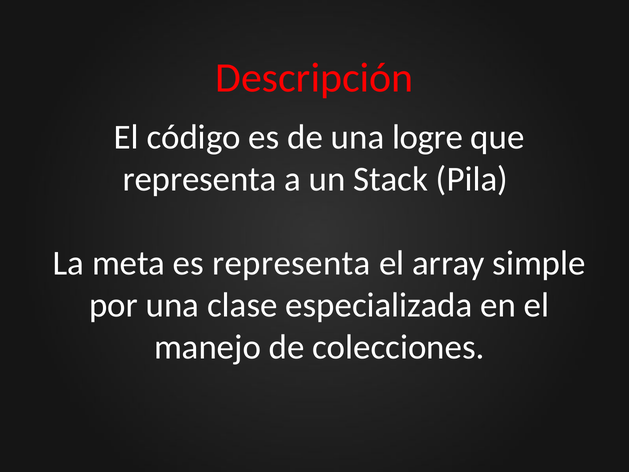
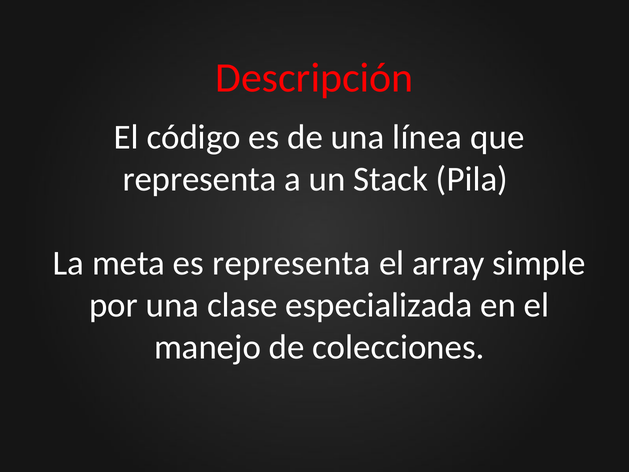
logre: logre -> línea
